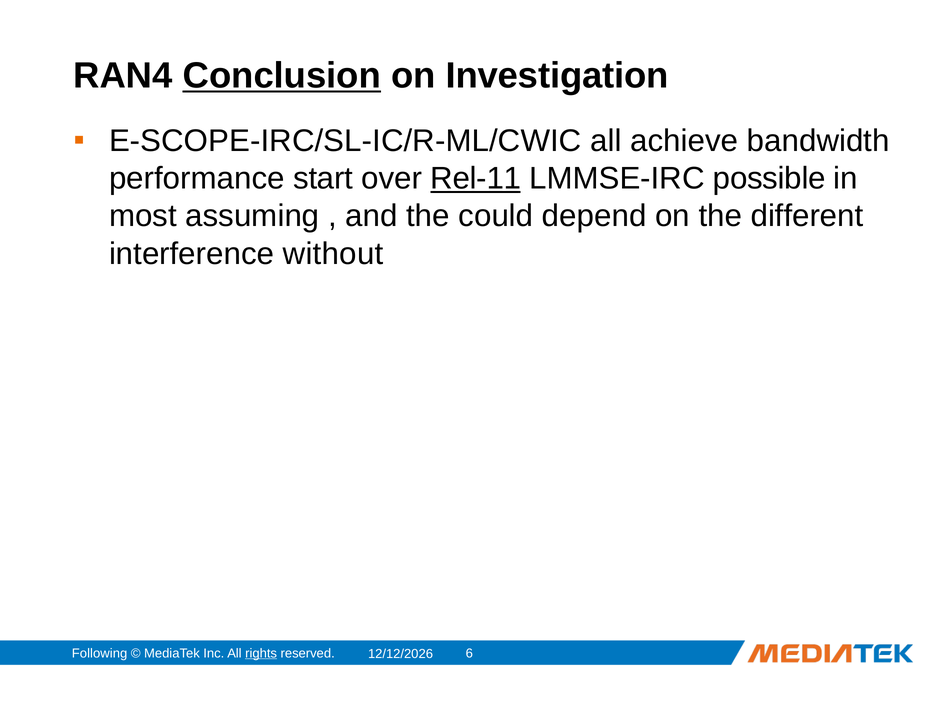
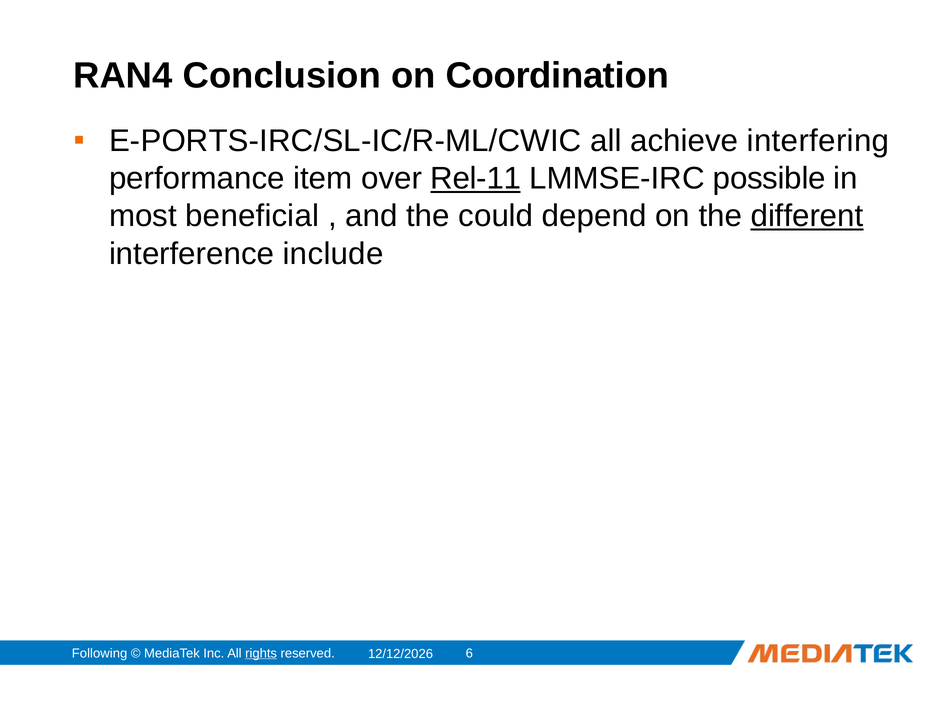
Conclusion underline: present -> none
Investigation: Investigation -> Coordination
E-SCOPE-IRC/SL-IC/R-ML/CWIC: E-SCOPE-IRC/SL-IC/R-ML/CWIC -> E-PORTS-IRC/SL-IC/R-ML/CWIC
bandwidth: bandwidth -> interfering
start: start -> item
assuming: assuming -> beneficial
different underline: none -> present
without: without -> include
